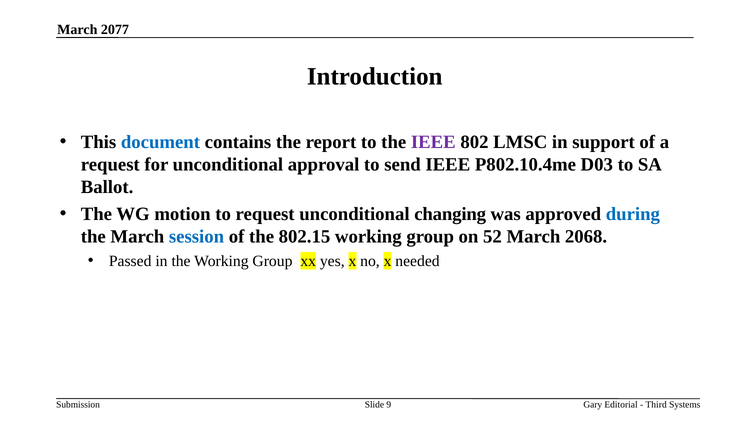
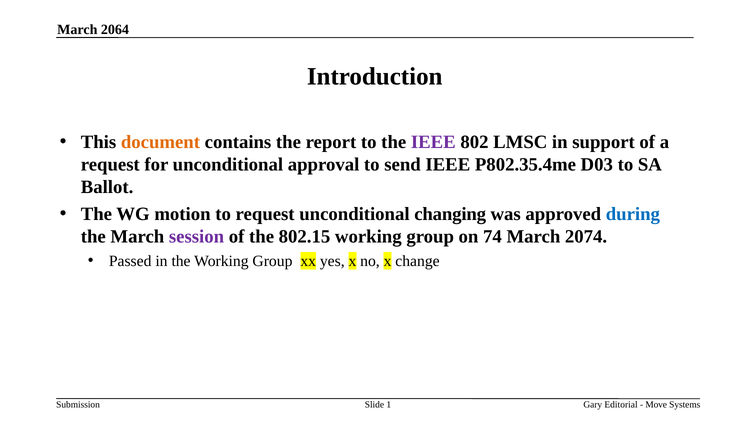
2077: 2077 -> 2064
document colour: blue -> orange
P802.10.4me: P802.10.4me -> P802.35.4me
session colour: blue -> purple
52: 52 -> 74
2068: 2068 -> 2074
needed: needed -> change
9: 9 -> 1
Third: Third -> Move
